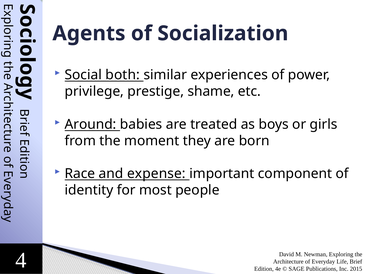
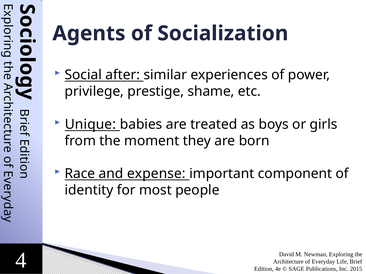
both: both -> after
Around: Around -> Unique
